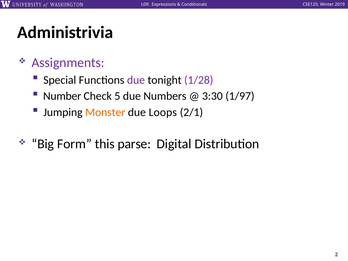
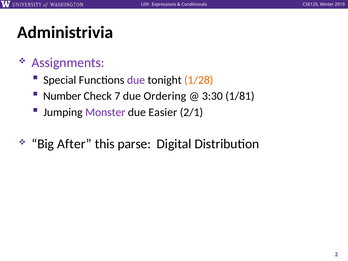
1/28 colour: purple -> orange
5: 5 -> 7
Numbers: Numbers -> Ordering
1/97: 1/97 -> 1/81
Monster colour: orange -> purple
Loops: Loops -> Easier
Form: Form -> After
